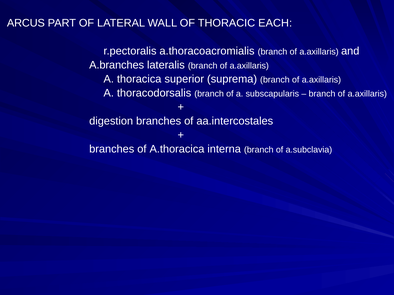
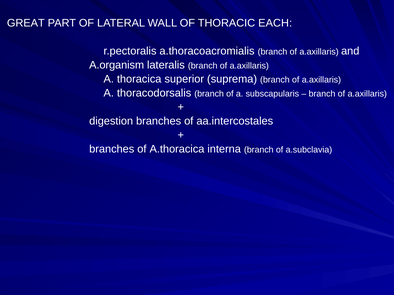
ARCUS: ARCUS -> GREAT
A.branches: A.branches -> A.organism
